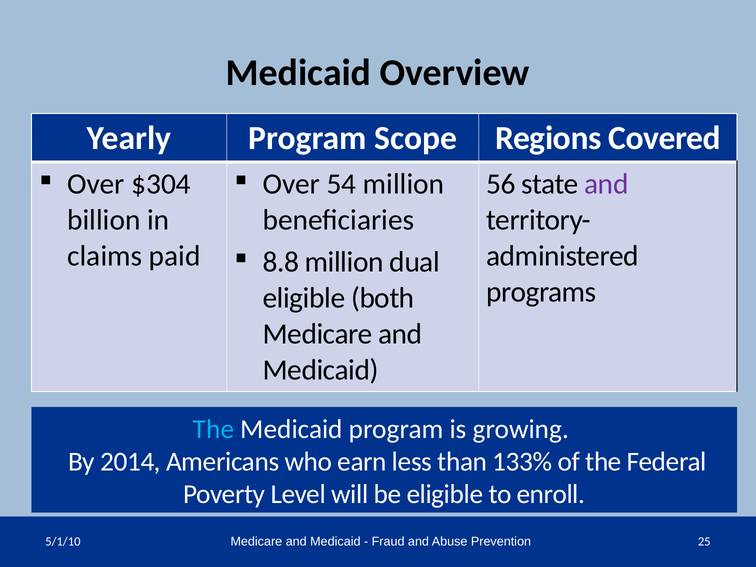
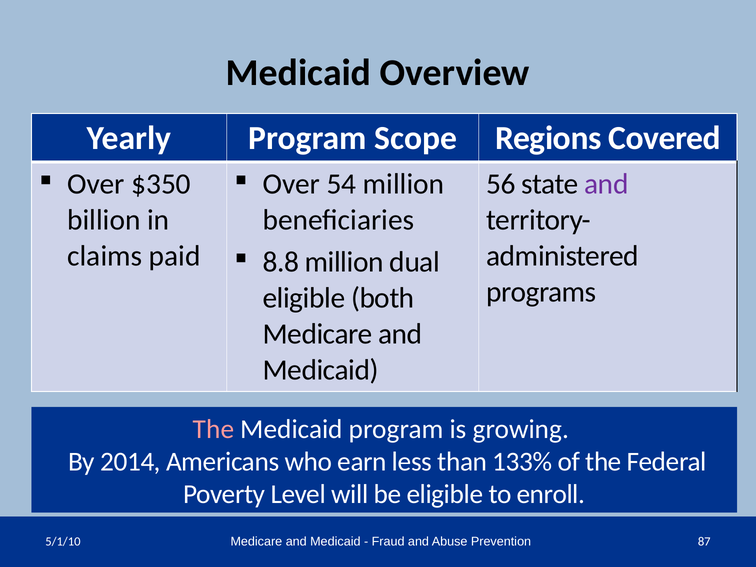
$304: $304 -> $350
The at (214, 429) colour: light blue -> pink
25: 25 -> 87
